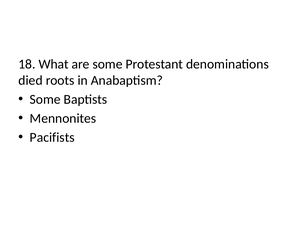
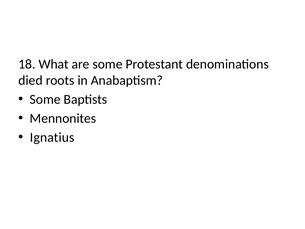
Pacifists: Pacifists -> Ignatius
